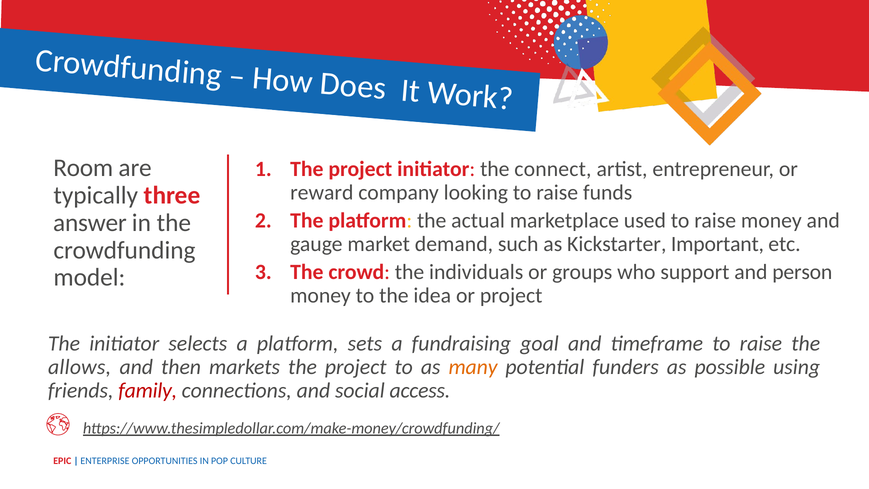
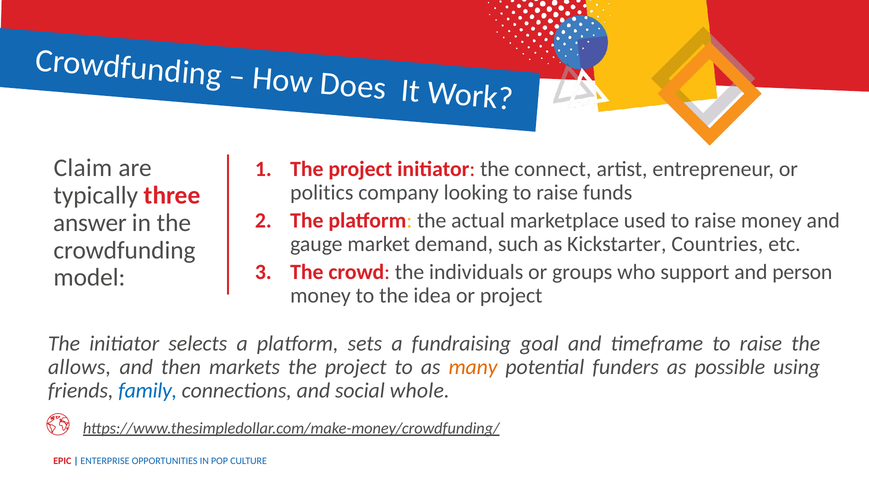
Room: Room -> Claim
reward: reward -> politics
Important: Important -> Countries
family colour: red -> blue
access: access -> whole
